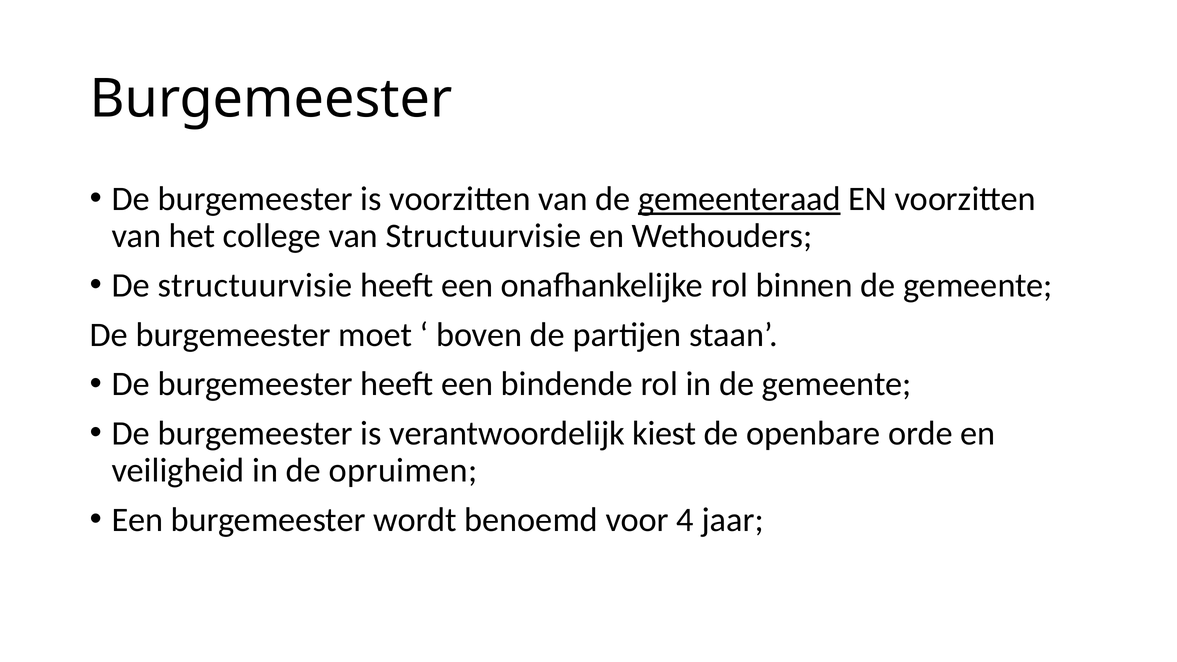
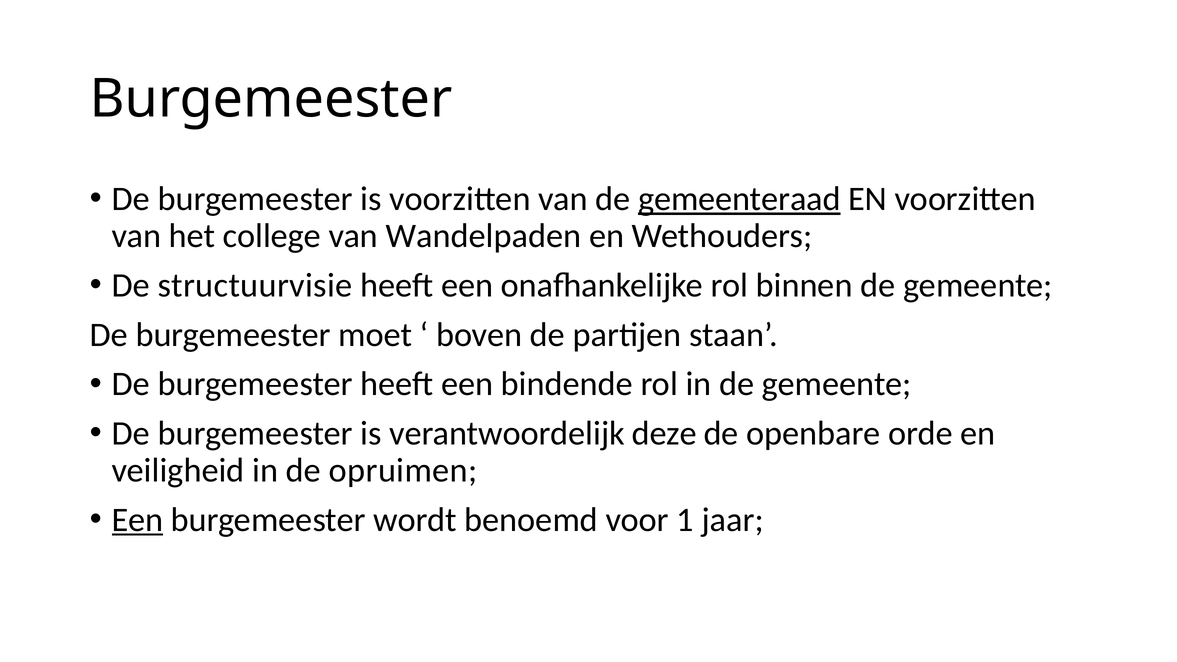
van Structuurvisie: Structuurvisie -> Wandelpaden
kiest: kiest -> deze
Een at (137, 520) underline: none -> present
4: 4 -> 1
